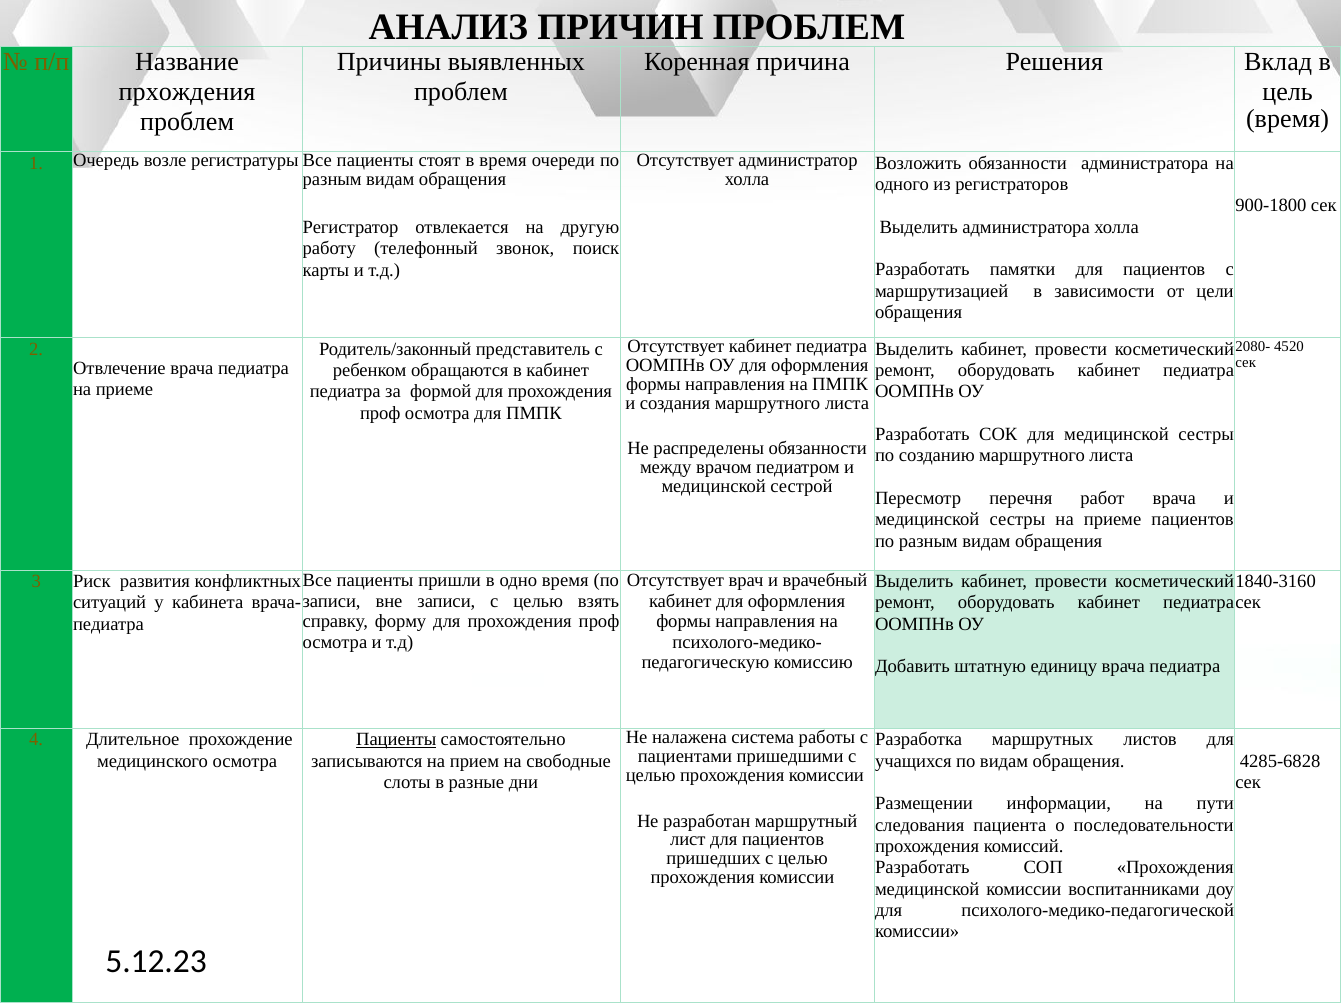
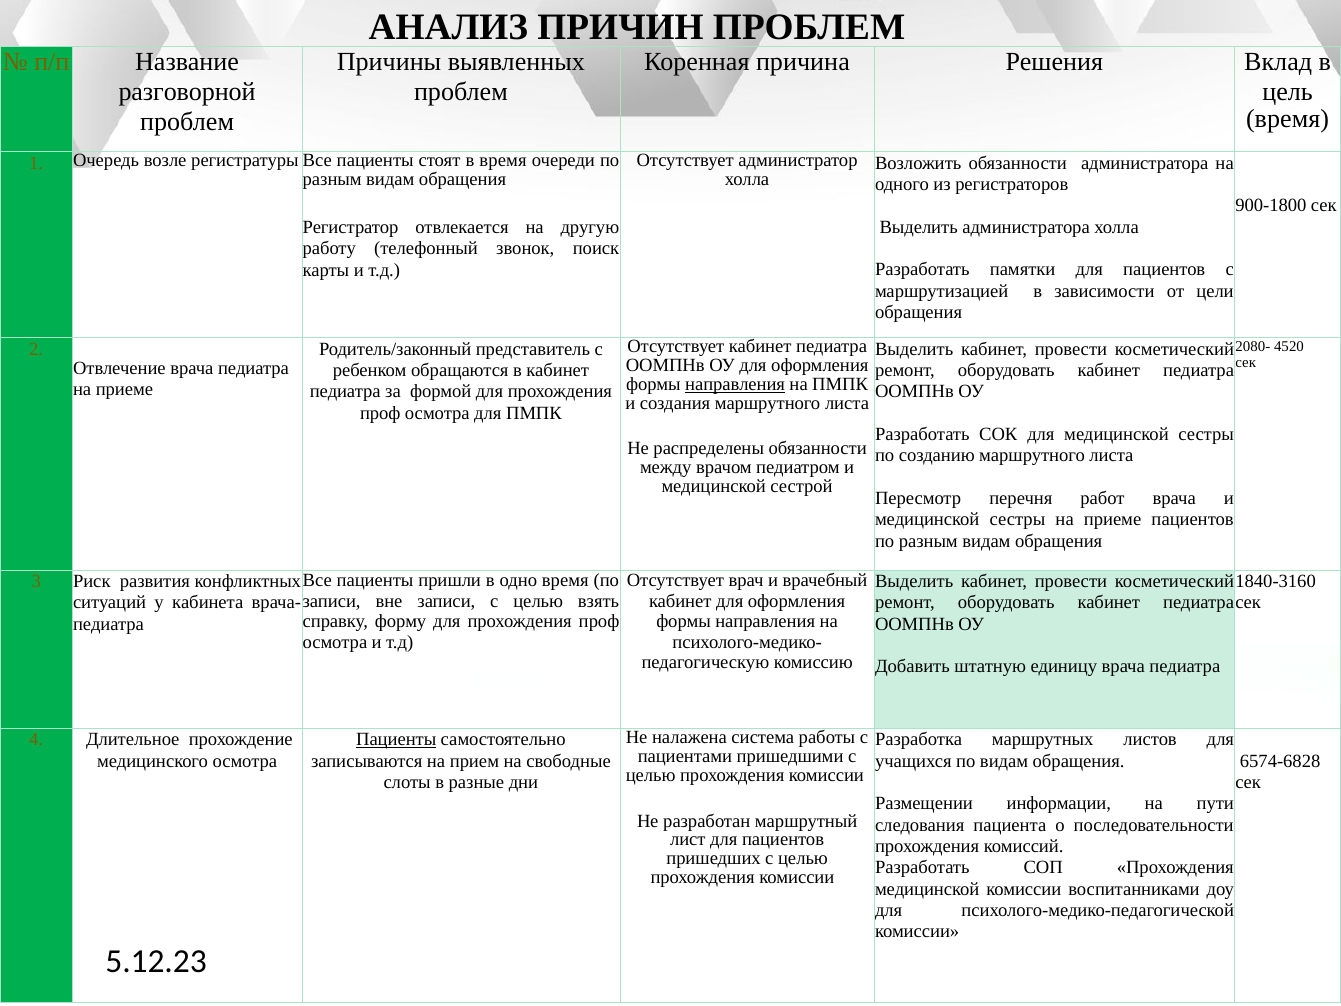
прхождения: прхождения -> разговорной
направления at (735, 384) underline: none -> present
4285-6828: 4285-6828 -> 6574-6828
